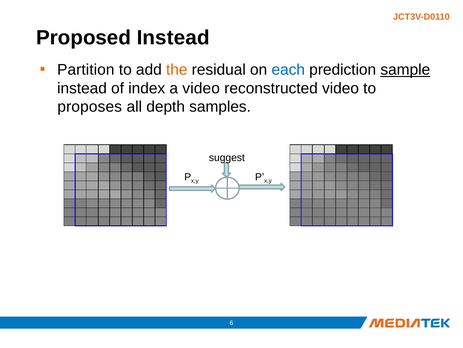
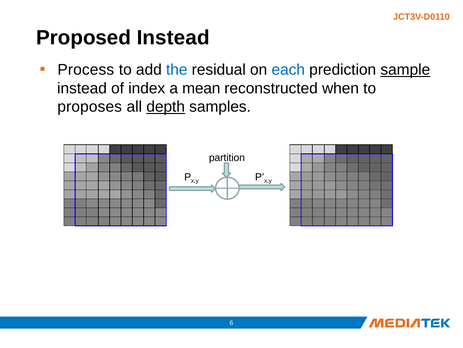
Partition: Partition -> Process
the colour: orange -> blue
a video: video -> mean
reconstructed video: video -> when
depth underline: none -> present
suggest: suggest -> partition
